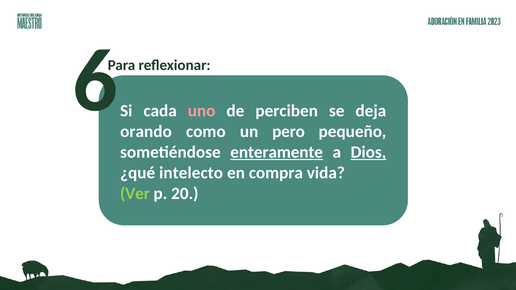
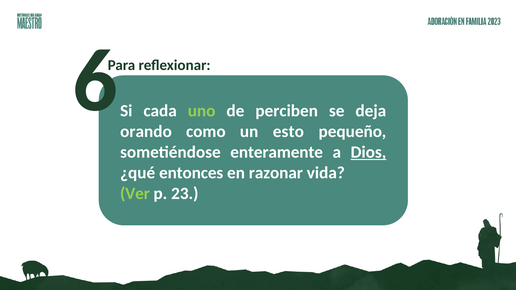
uno colour: pink -> light green
pero: pero -> esto
enteramente underline: present -> none
intelecto: intelecto -> entonces
compra: compra -> razonar
20: 20 -> 23
